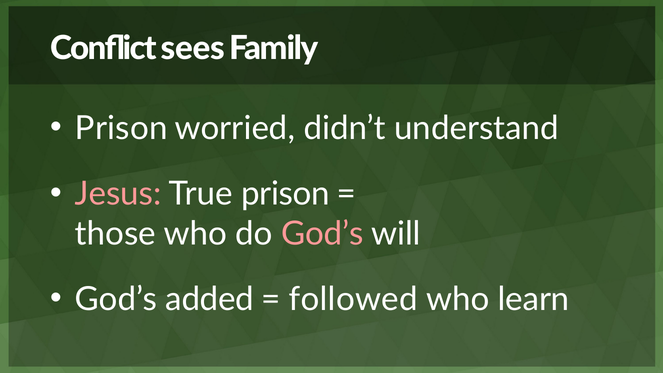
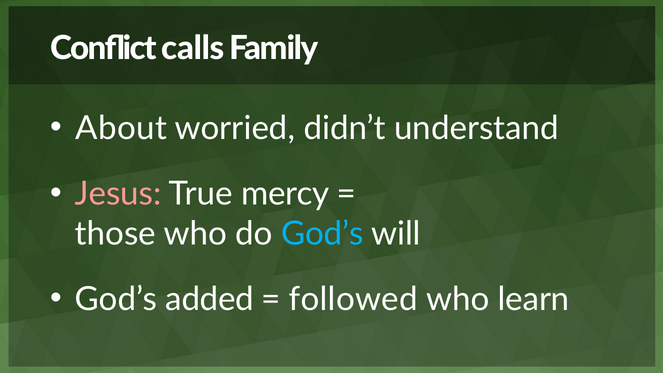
sees: sees -> calls
Prison at (121, 128): Prison -> About
True prison: prison -> mercy
God’s at (322, 234) colour: pink -> light blue
